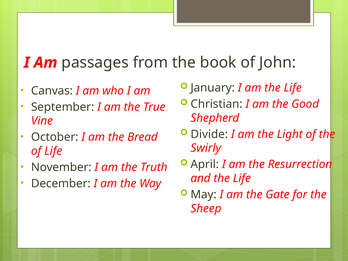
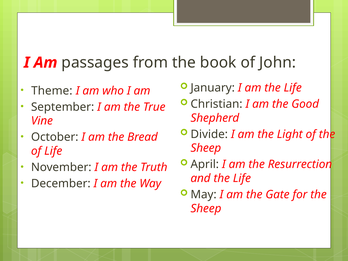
Canvas: Canvas -> Theme
Swirly at (206, 148): Swirly -> Sheep
